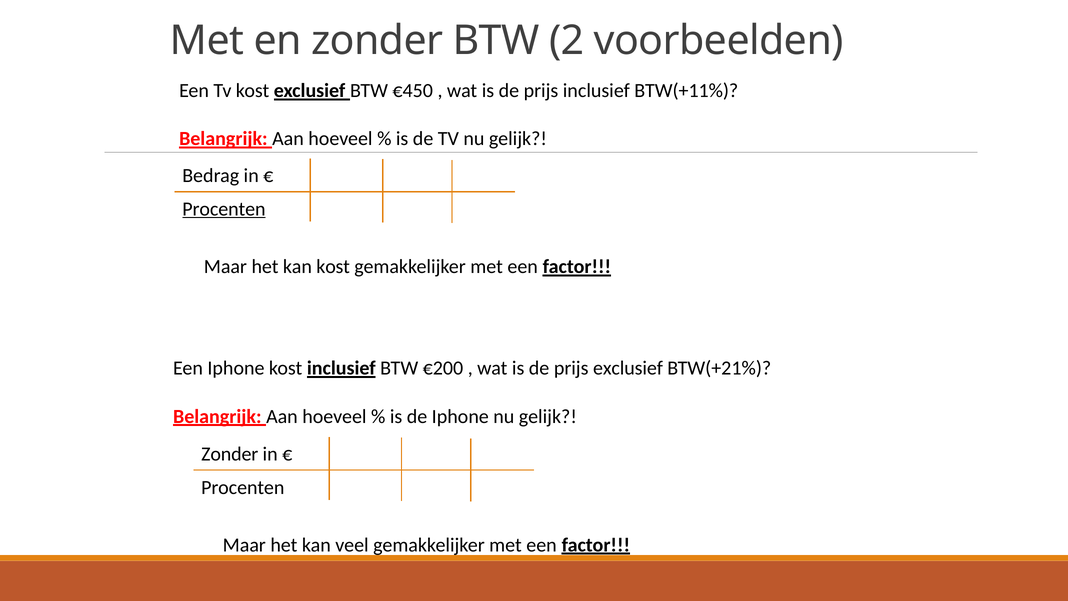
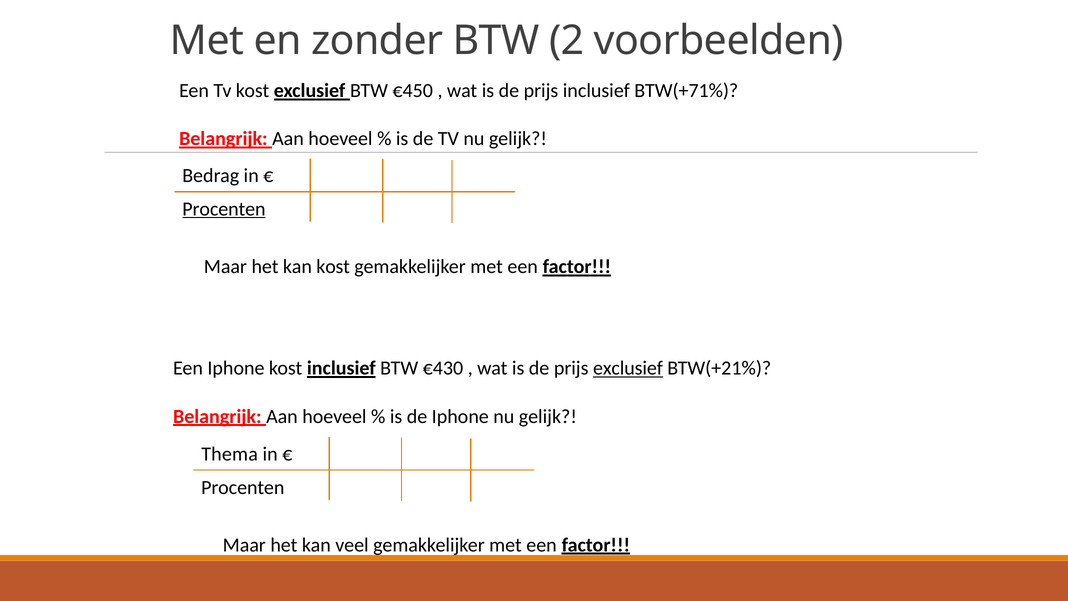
BTW(+11%: BTW(+11% -> BTW(+71%
€200: €200 -> €430
exclusief at (628, 368) underline: none -> present
Zonder at (230, 454): Zonder -> Thema
